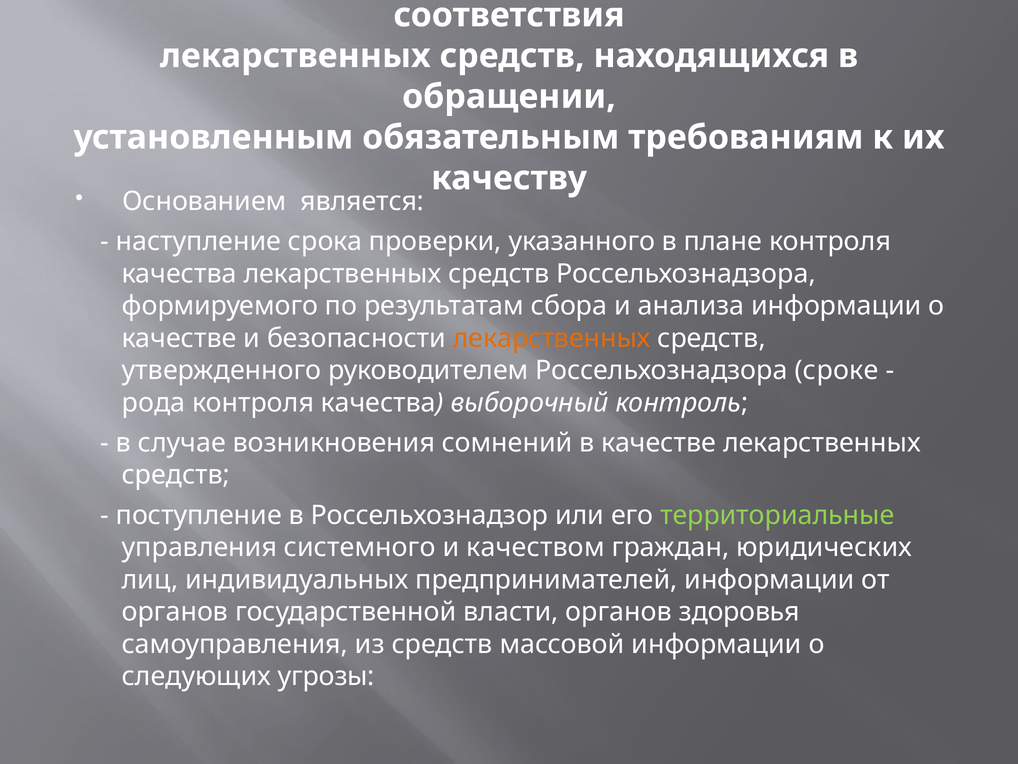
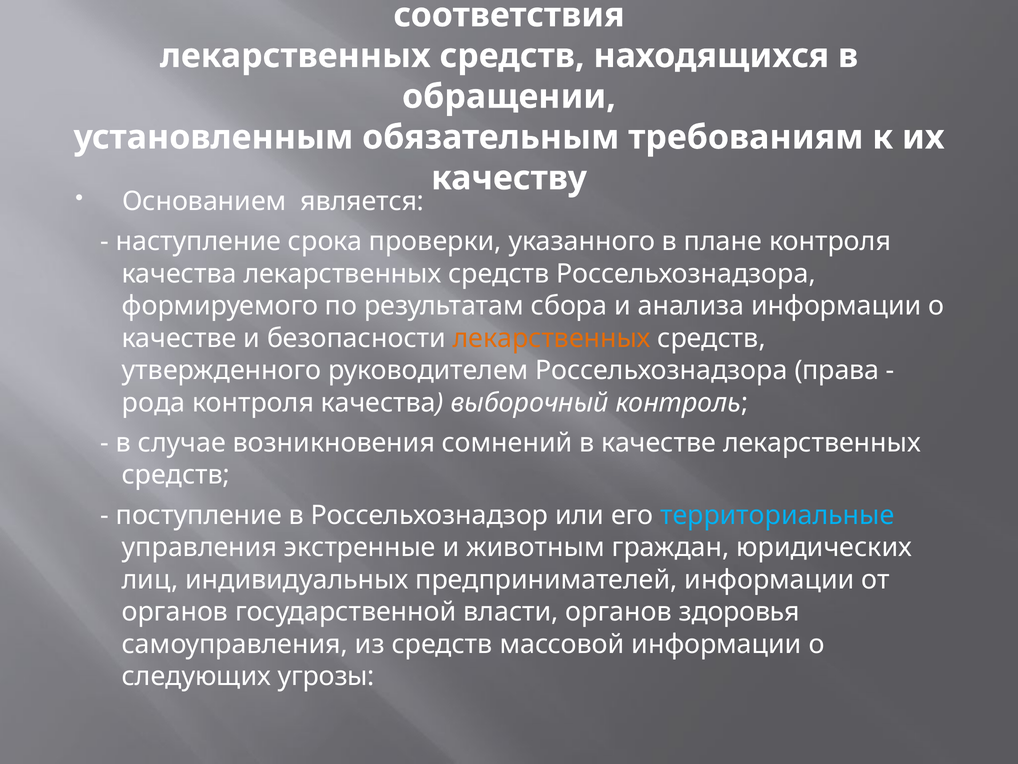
сроке: сроке -> права
территориальные colour: light green -> light blue
системного: системного -> экстренные
качеством: качеством -> животным
